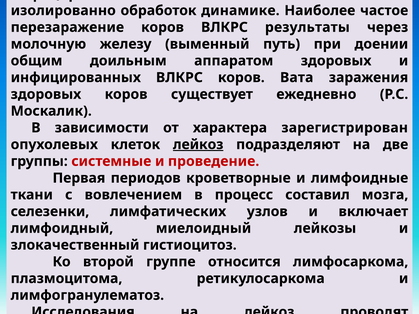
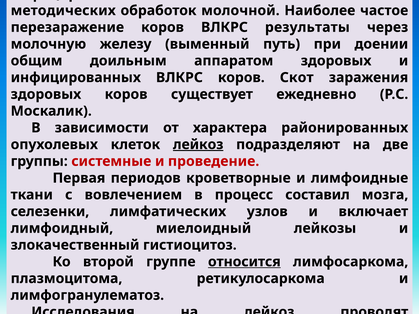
изолированно: изолированно -> методических
динамике: динамике -> молочной
Вата: Вата -> Скот
зарегистрирован: зарегистрирован -> районированных
относится underline: none -> present
